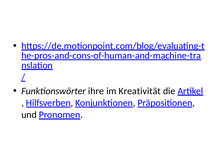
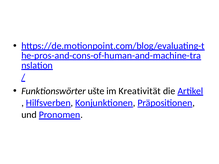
ihre: ihre -> ušte
